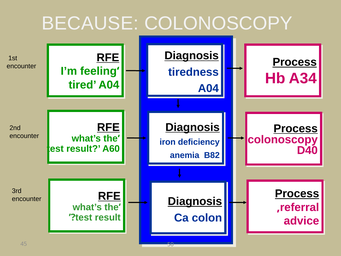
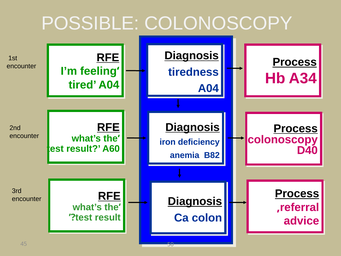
BECAUSE: BECAUSE -> POSSIBLE
